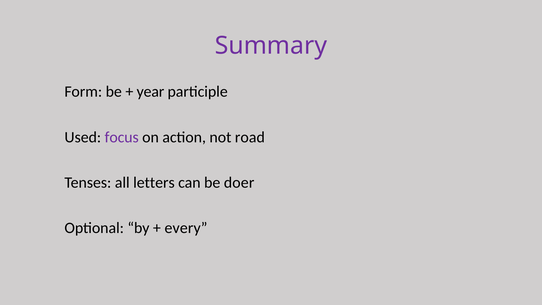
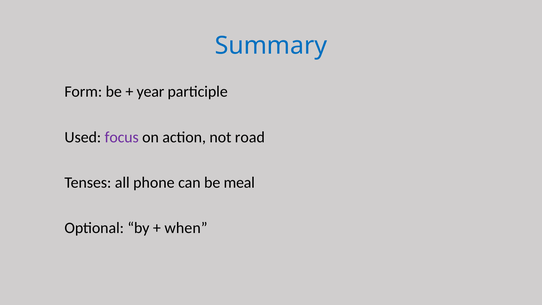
Summary colour: purple -> blue
letters: letters -> phone
doer: doer -> meal
every: every -> when
